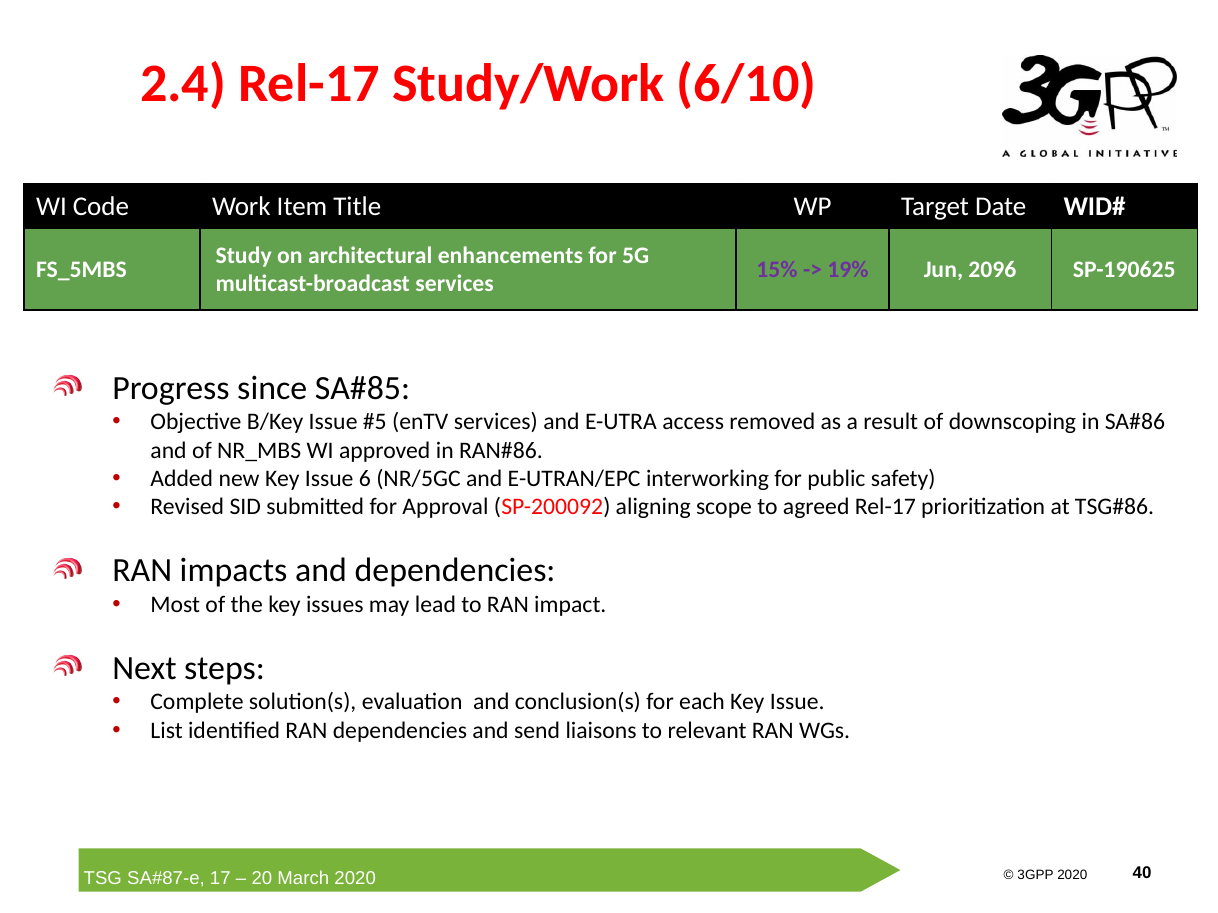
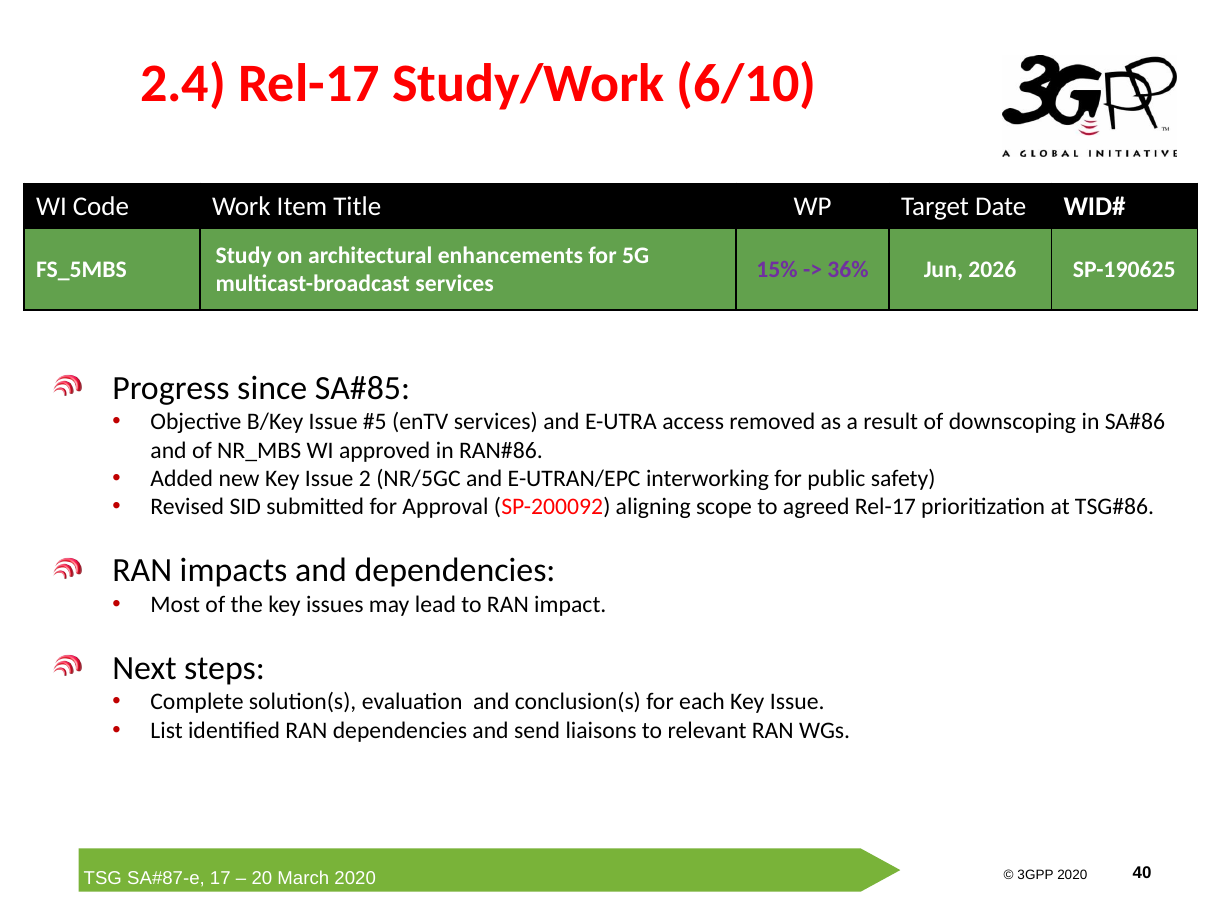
19%: 19% -> 36%
2096: 2096 -> 2026
6: 6 -> 2
